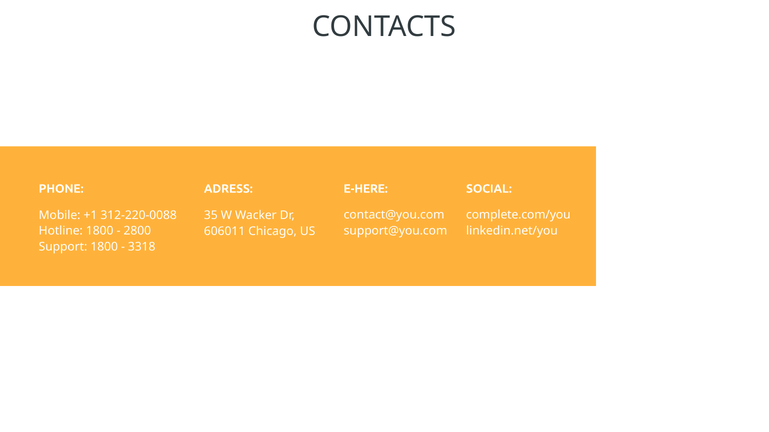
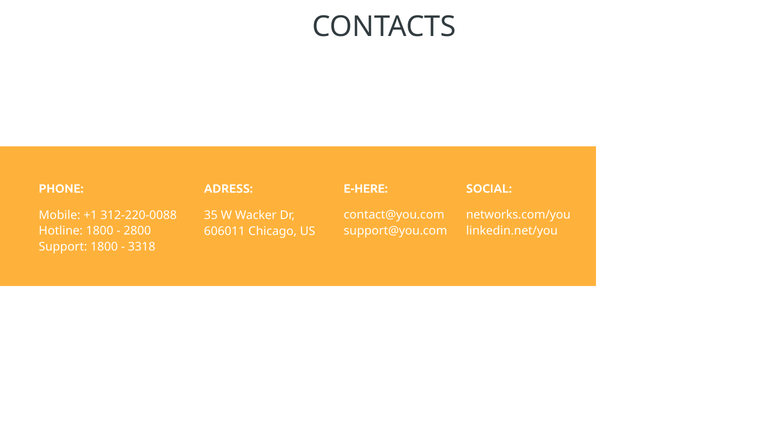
complete.com/you: complete.com/you -> networks.com/you
